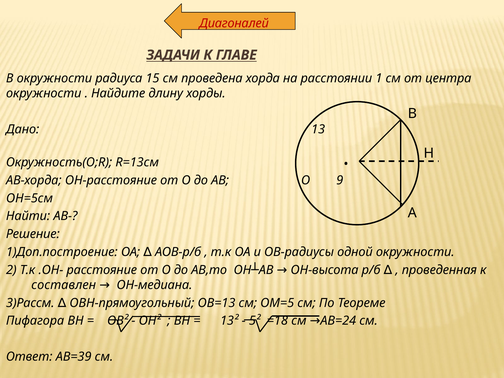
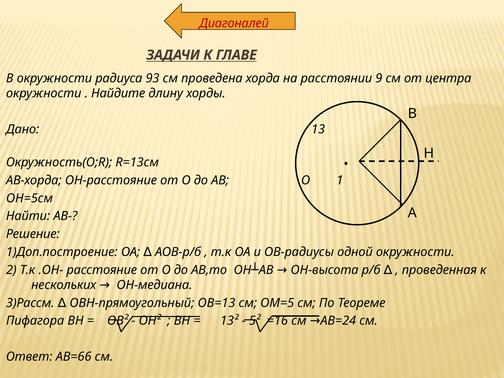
15: 15 -> 93
1: 1 -> 9
9: 9 -> 1
составлен: составлен -> нескольких
=18: =18 -> =16
AB=39: AB=39 -> AB=66
